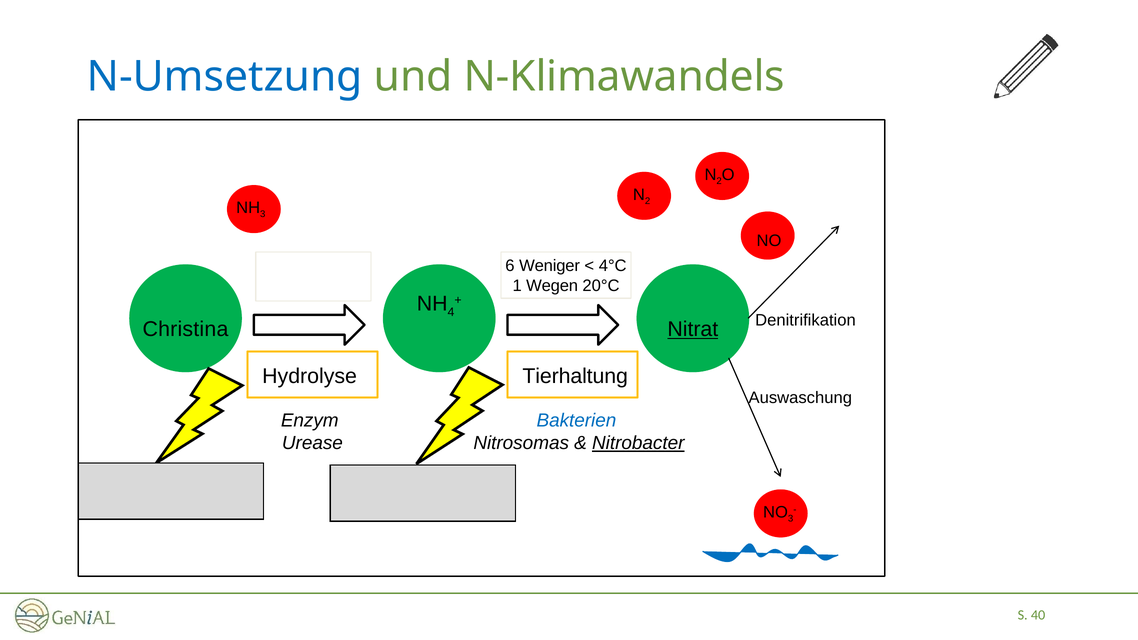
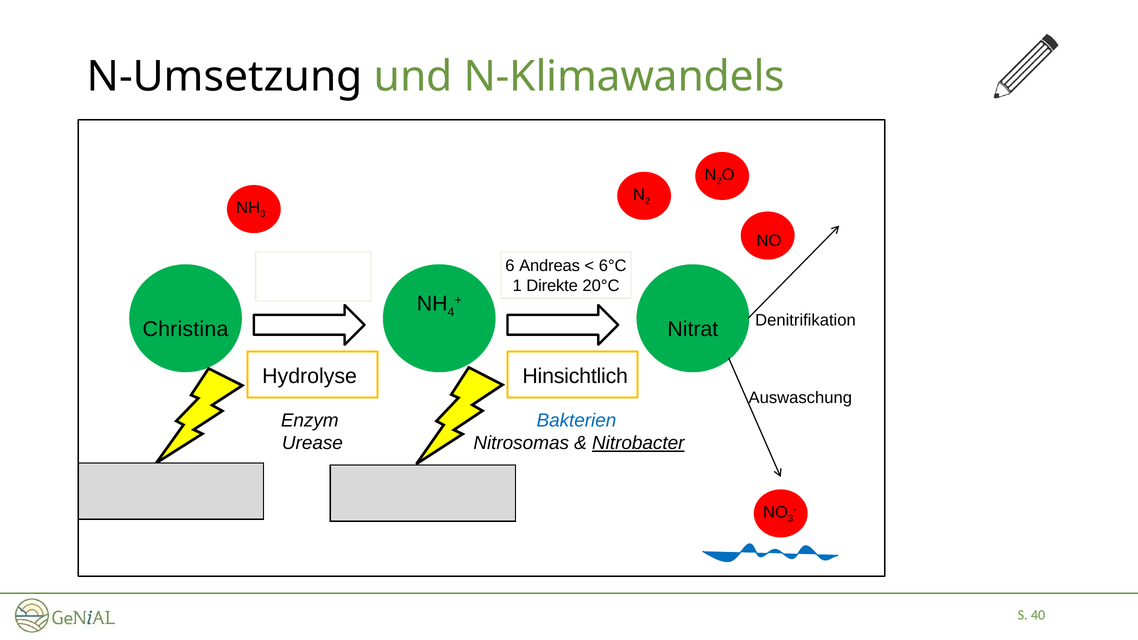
N-Umsetzung colour: blue -> black
Weniger: Weniger -> Andreas
4°C: 4°C -> 6°C
Wegen: Wegen -> Direkte
Nitrat underline: present -> none
Tierhaltung: Tierhaltung -> Hinsichtlich
